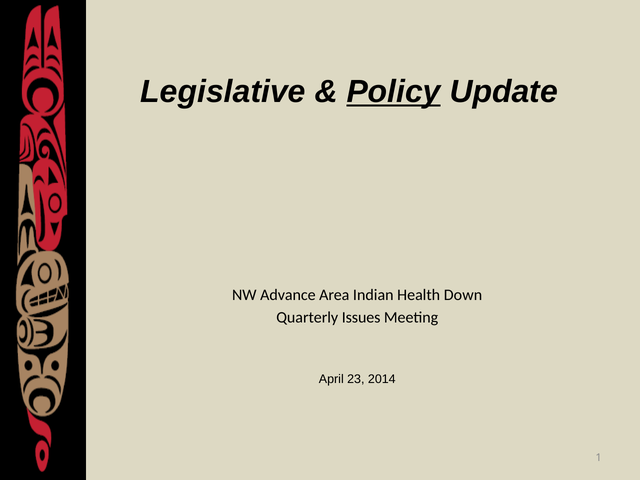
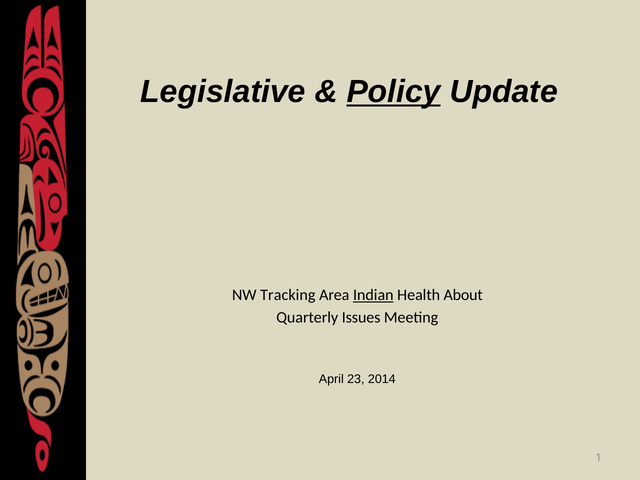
Advance: Advance -> Tracking
Indian underline: none -> present
Down: Down -> About
